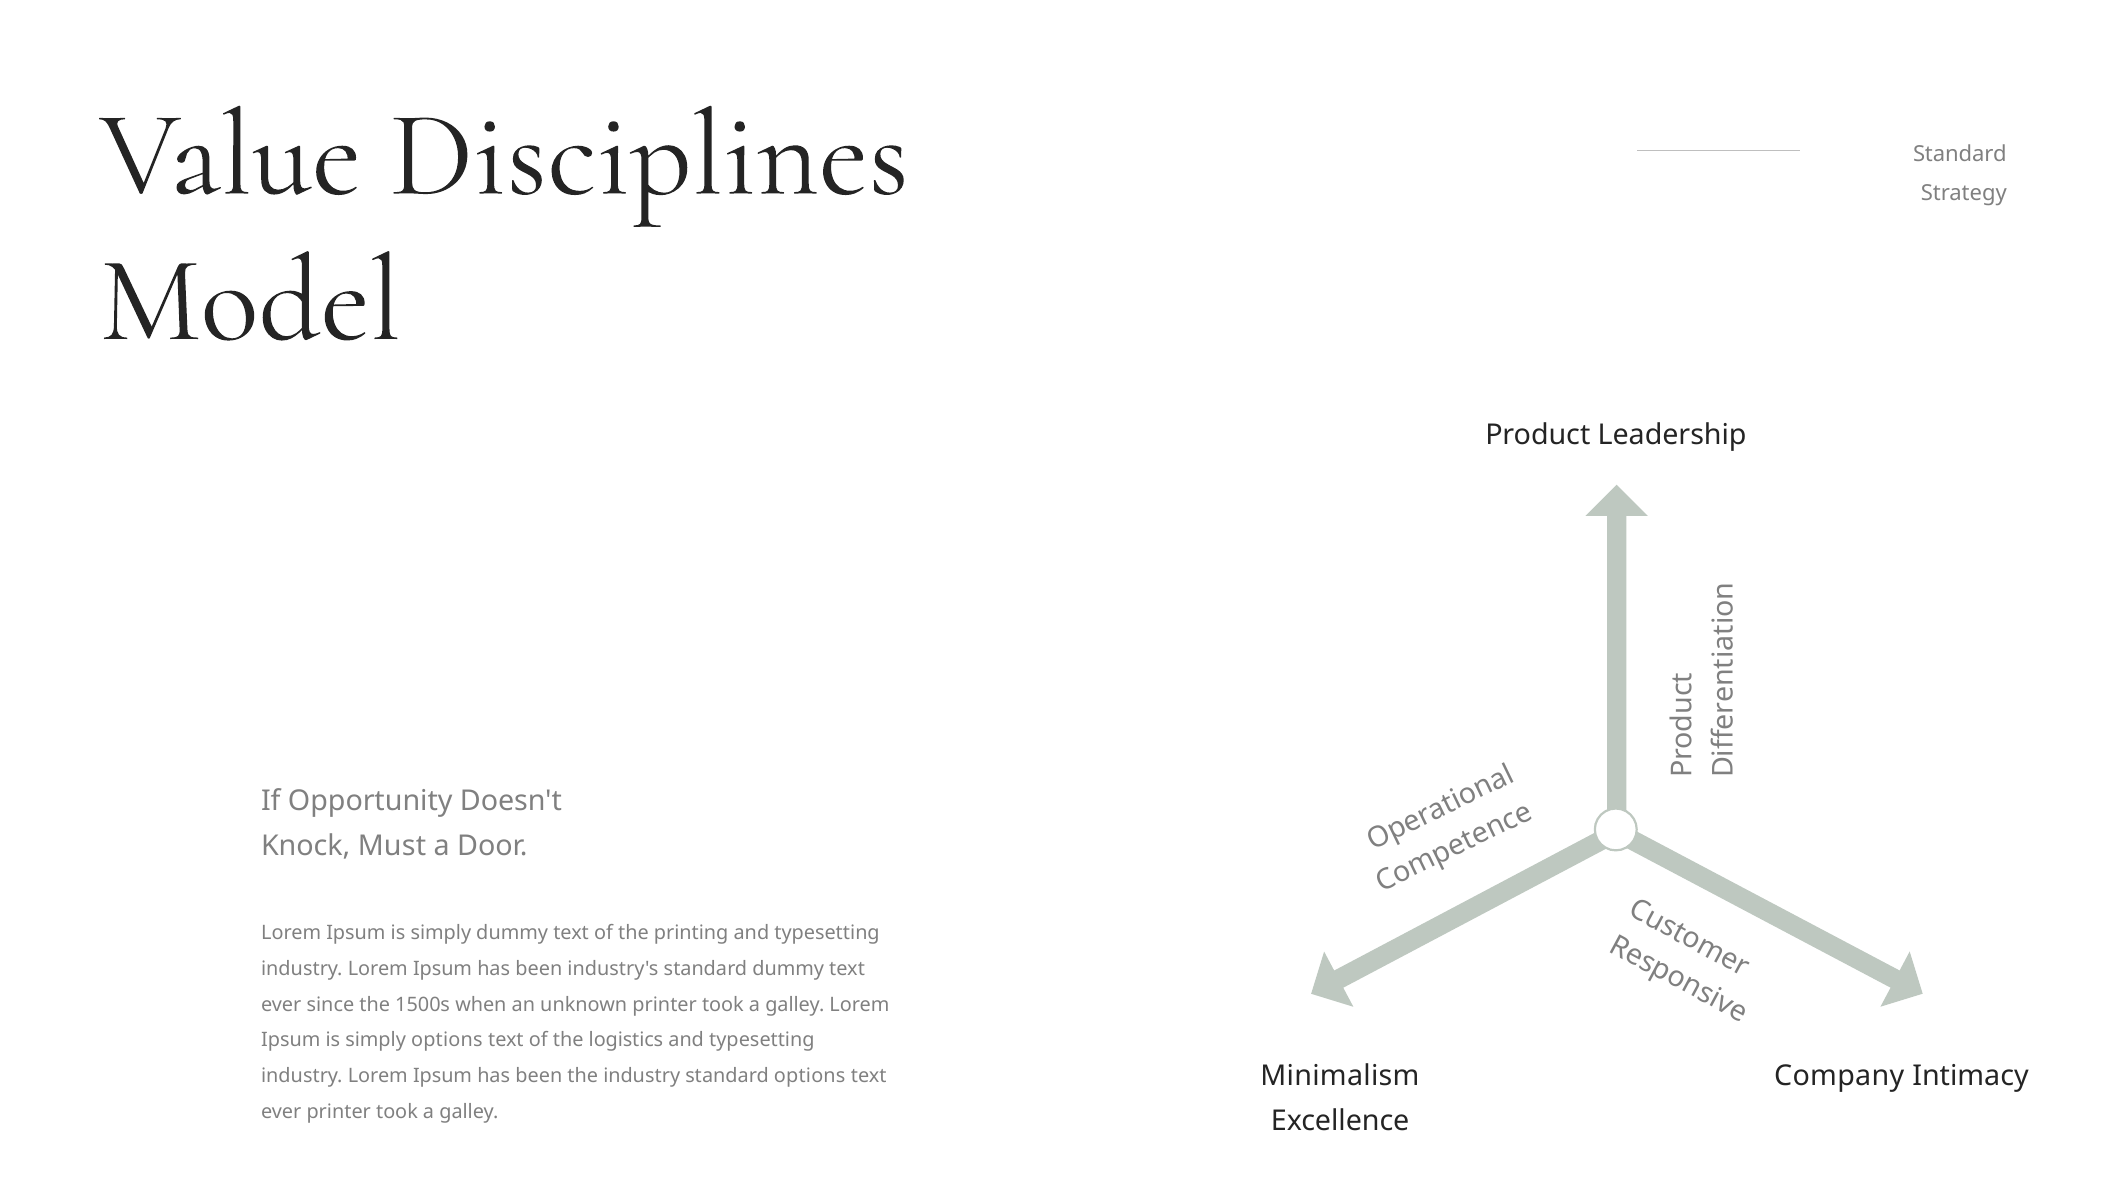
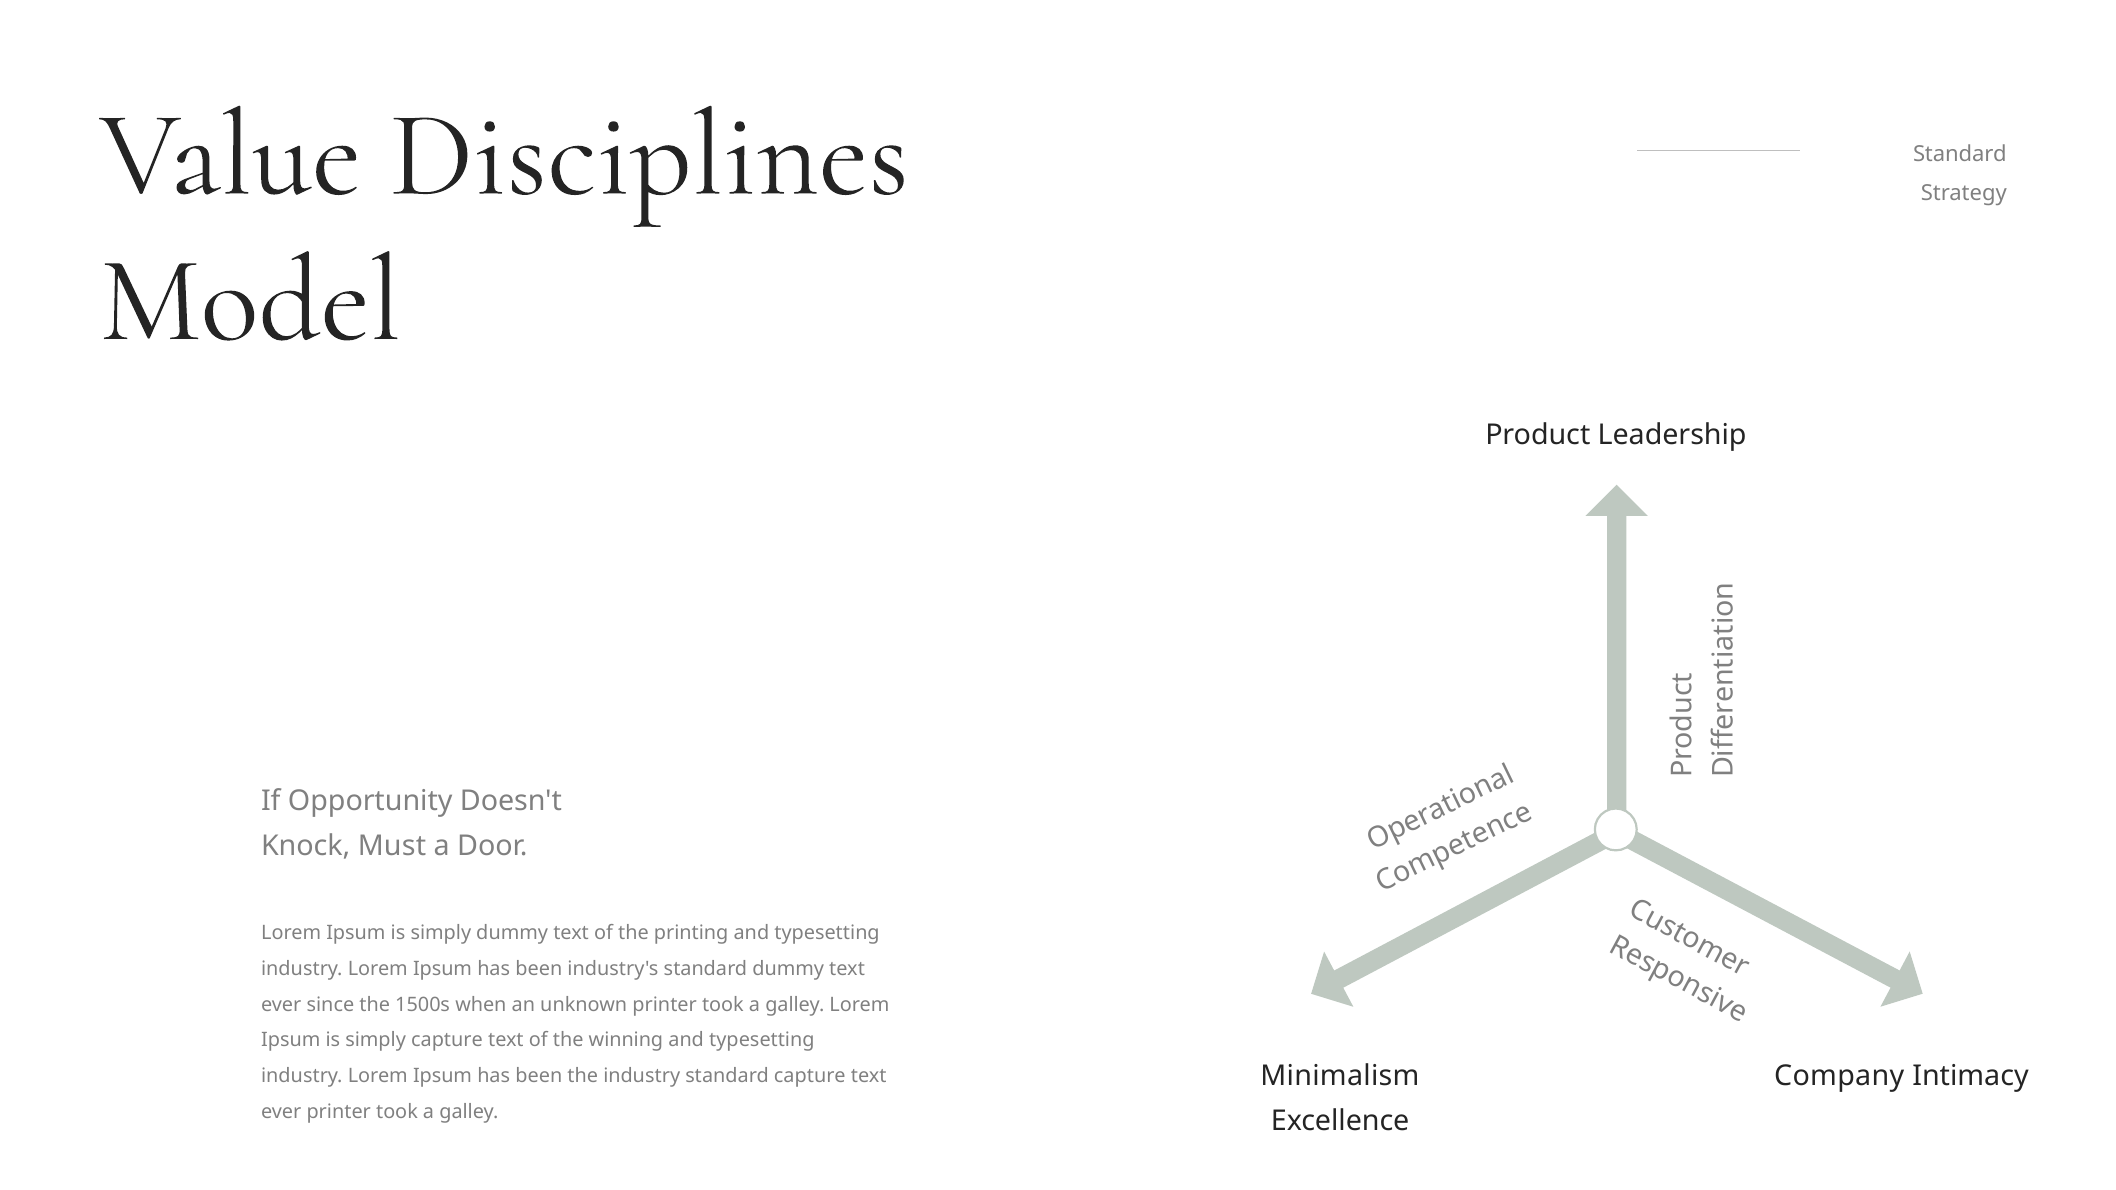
simply options: options -> capture
logistics: logistics -> winning
standard options: options -> capture
